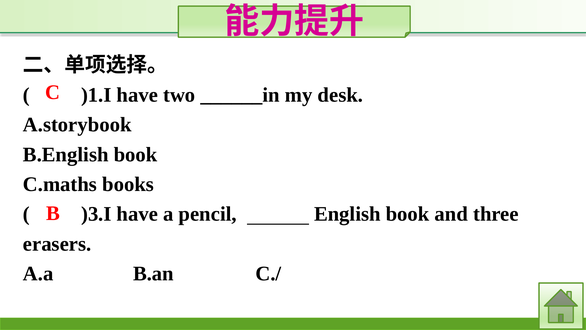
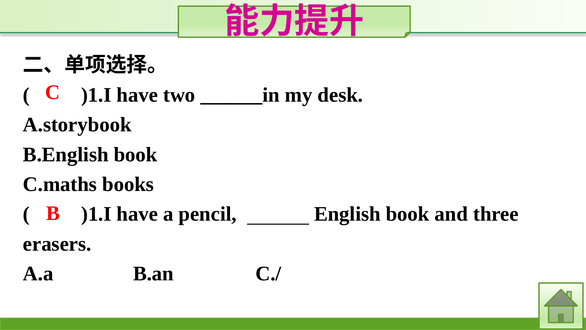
)3.I at (96, 214): )3.I -> )1.I
